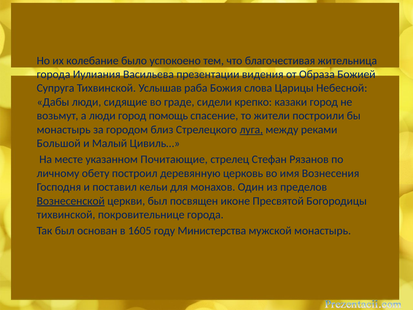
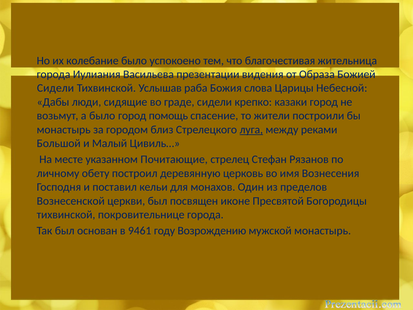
Супруга at (56, 88): Супруга -> Сидели
а люди: люди -> было
Вознесенской underline: present -> none
1605: 1605 -> 9461
Министерства: Министерства -> Возрождению
